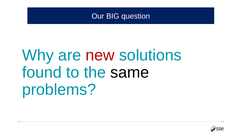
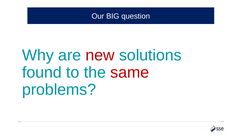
same colour: black -> red
